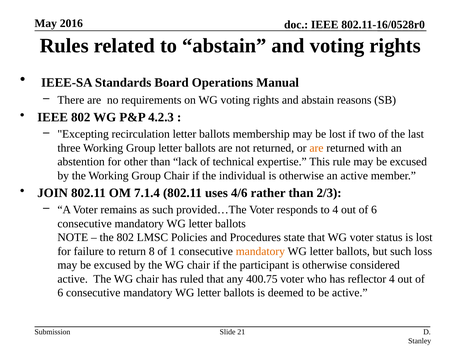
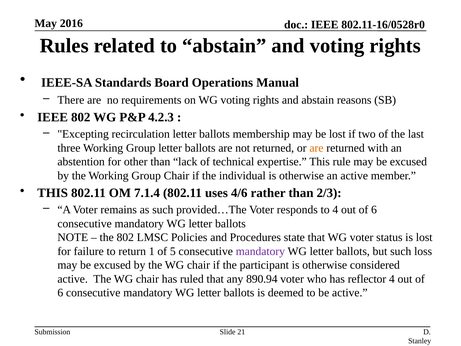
JOIN at (53, 193): JOIN -> THIS
8: 8 -> 1
1: 1 -> 5
mandatory at (260, 251) colour: orange -> purple
400.75: 400.75 -> 890.94
